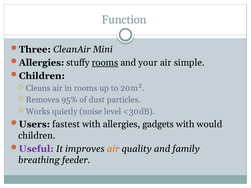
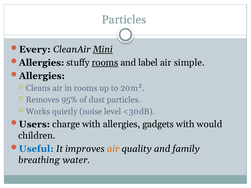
Function at (124, 20): Function -> Particles
Three: Three -> Every
Mini underline: none -> present
your: your -> label
Children at (42, 76): Children -> Allergies
fastest: fastest -> charge
Useful colour: purple -> blue
feeder: feeder -> water
